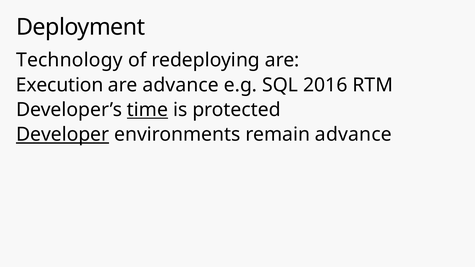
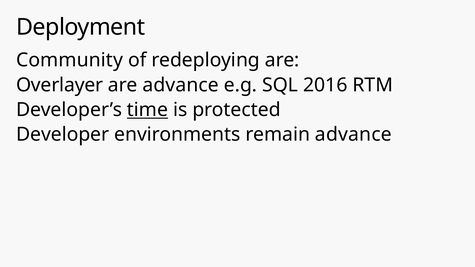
Technology: Technology -> Community
Execution: Execution -> Overlayer
Developer underline: present -> none
